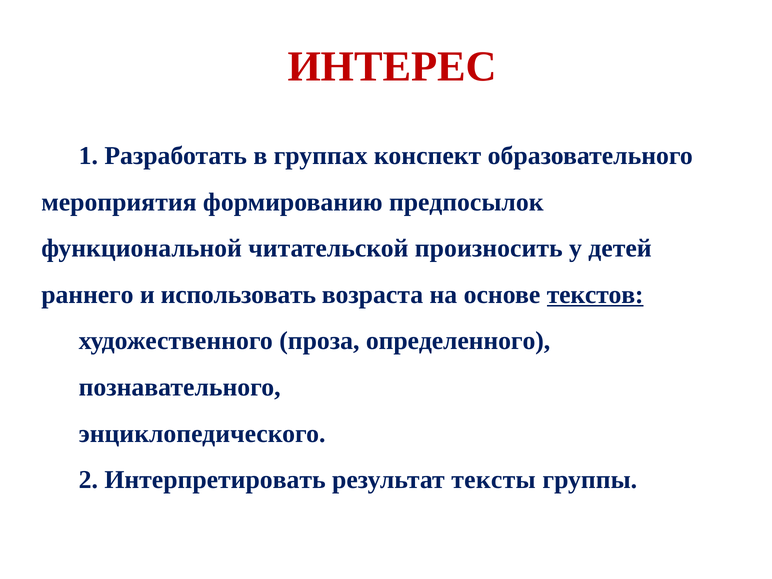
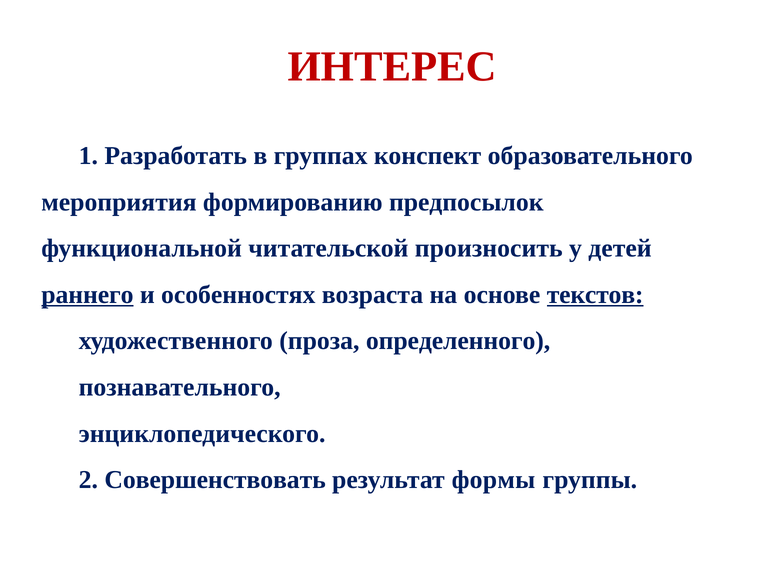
раннего underline: none -> present
использовать: использовать -> особенностях
Интерпретировать: Интерпретировать -> Совершенствовать
тексты: тексты -> формы
